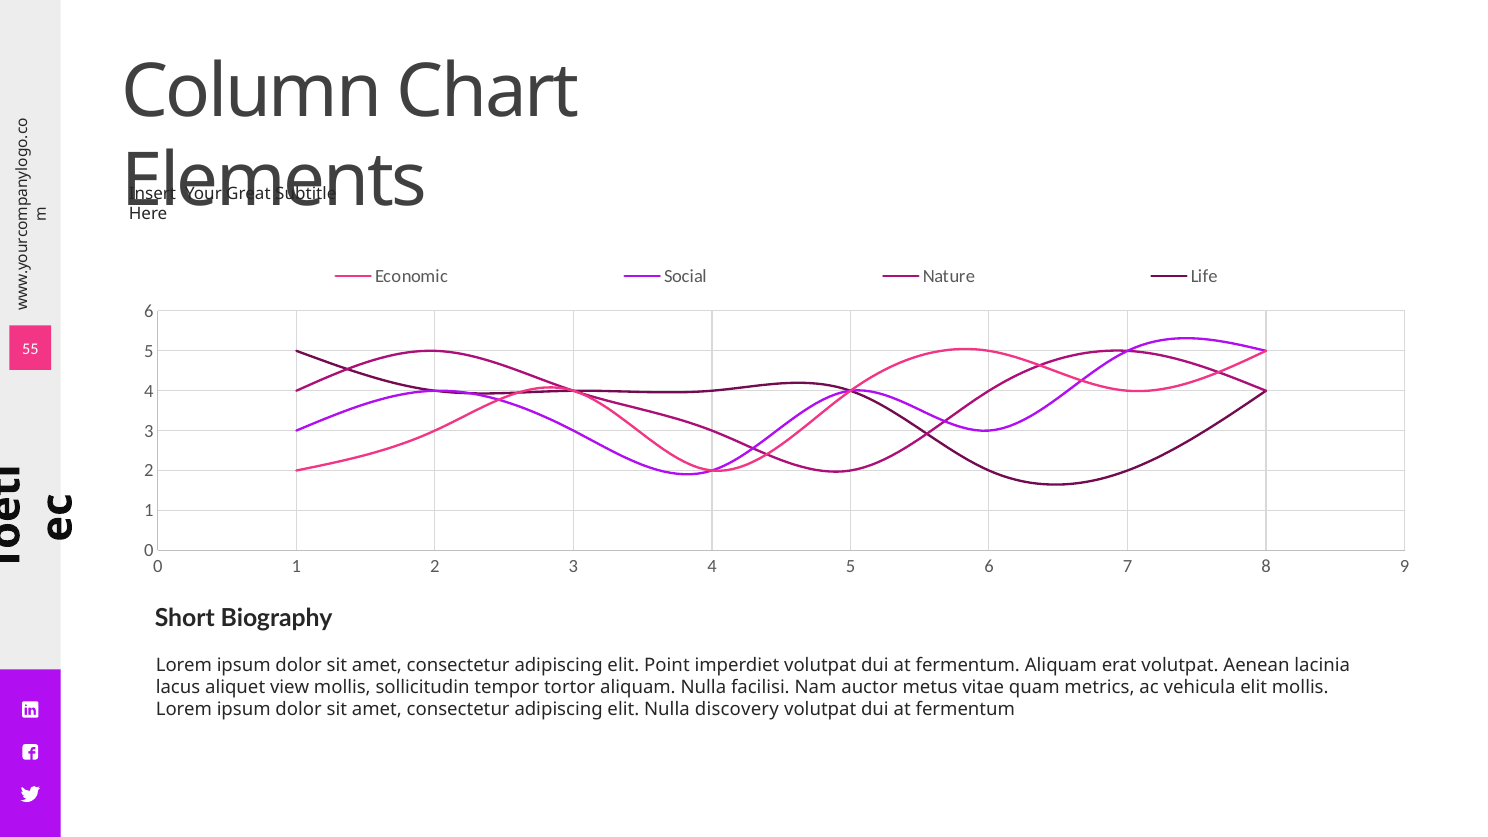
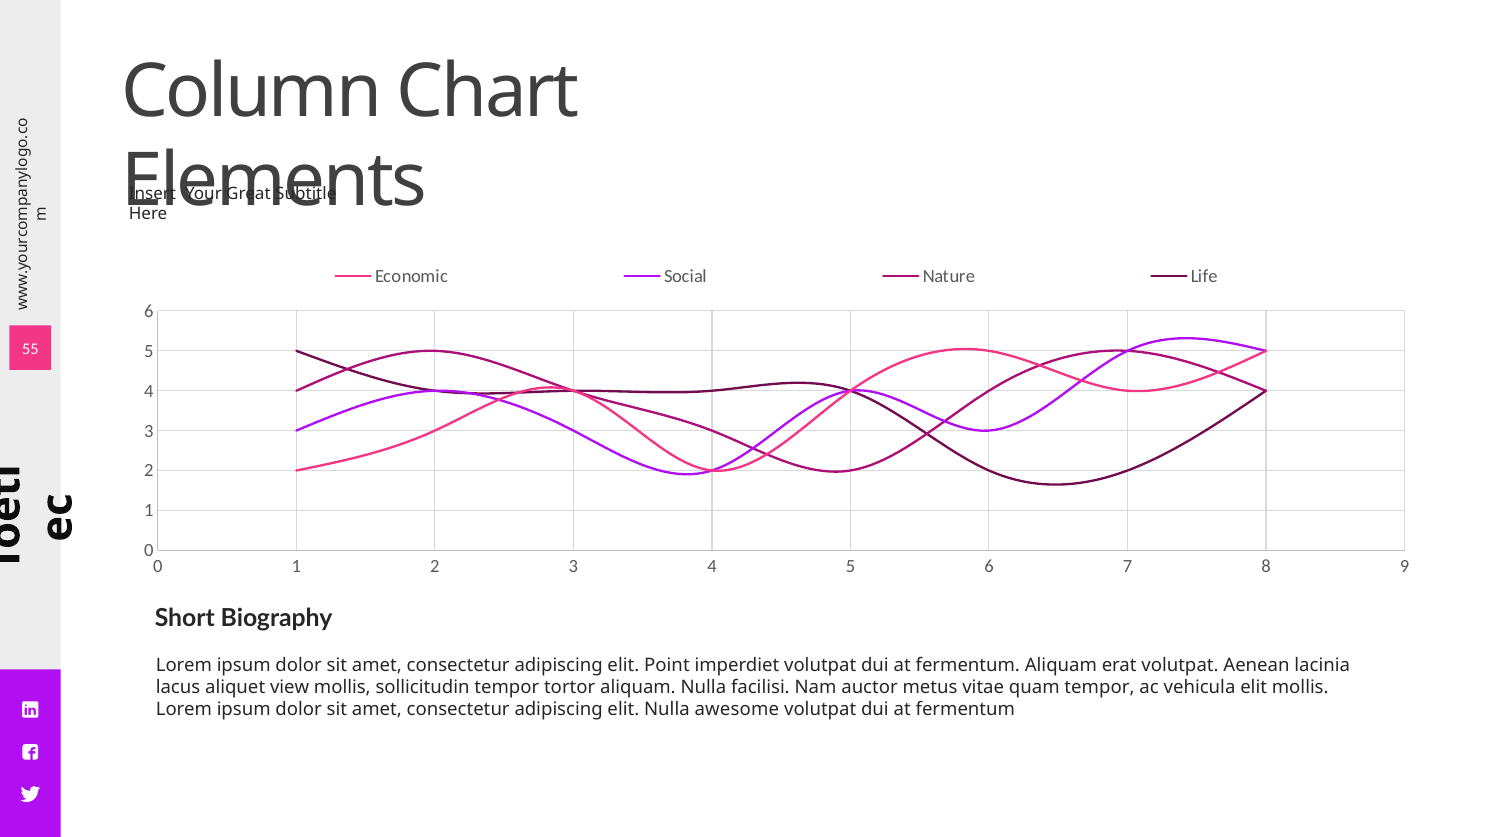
quam metrics: metrics -> tempor
discovery: discovery -> awesome
